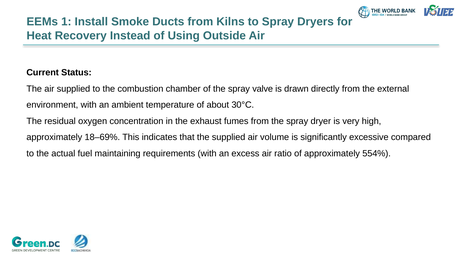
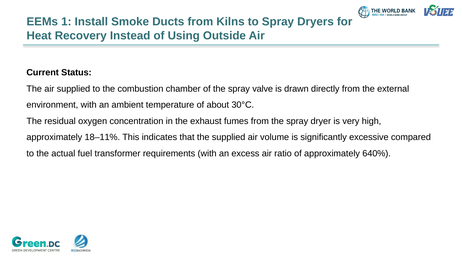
18–69%: 18–69% -> 18–11%
maintaining: maintaining -> transformer
554%: 554% -> 640%
